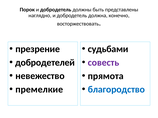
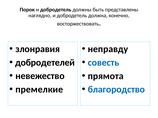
презрение: презрение -> злонравия
судьбами: судьбами -> неправду
совесть colour: purple -> blue
